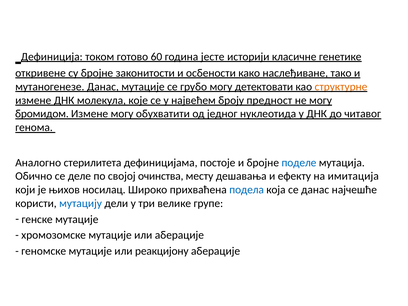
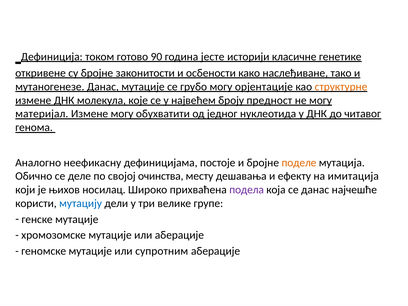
60: 60 -> 90
детектовати: детектовати -> орјентације
бромидом: бромидом -> материјал
стерилитета: стерилитета -> неефикасну
поделе colour: blue -> orange
подела colour: blue -> purple
реакцијону: реакцијону -> супротним
